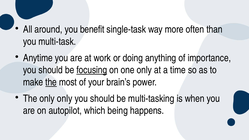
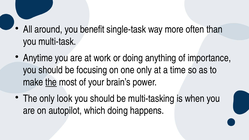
focusing underline: present -> none
only only: only -> look
which being: being -> doing
